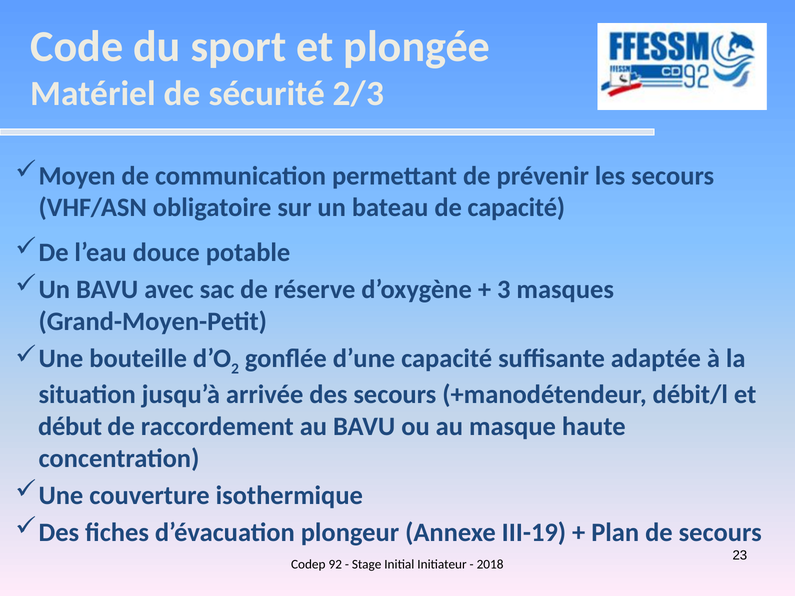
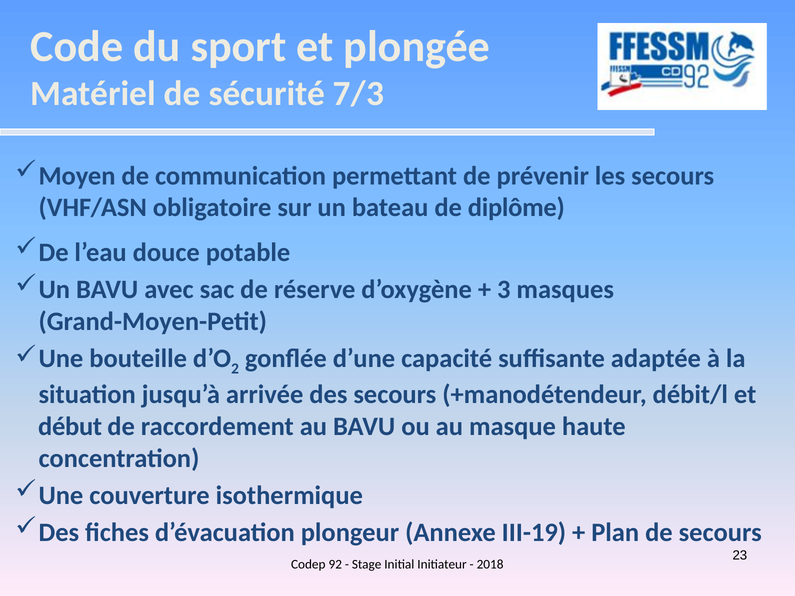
2/3: 2/3 -> 7/3
de capacité: capacité -> diplôme
